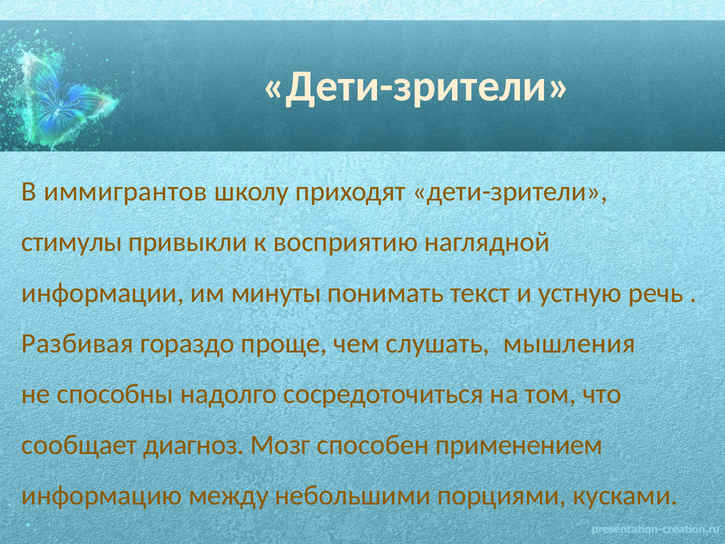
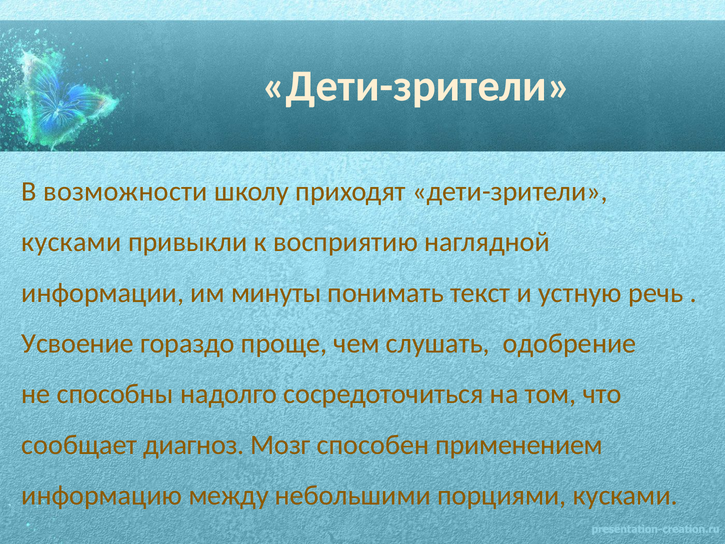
иммигрантов: иммигрантов -> возможности
стимулы at (72, 242): стимулы -> кусками
Разбивая: Разбивая -> Усвоение
мышления: мышления -> одобрение
